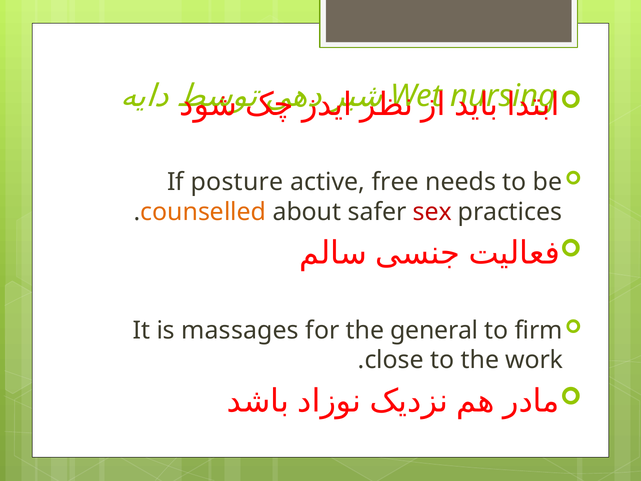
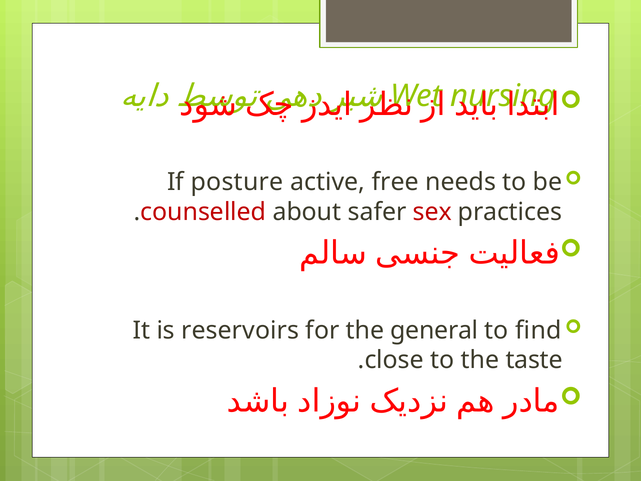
counselled colour: orange -> red
massages: massages -> reservoirs
firm: firm -> find
work: work -> taste
